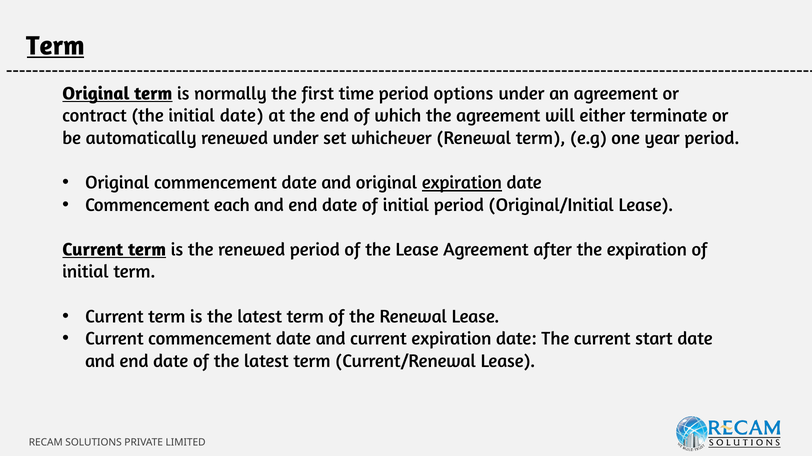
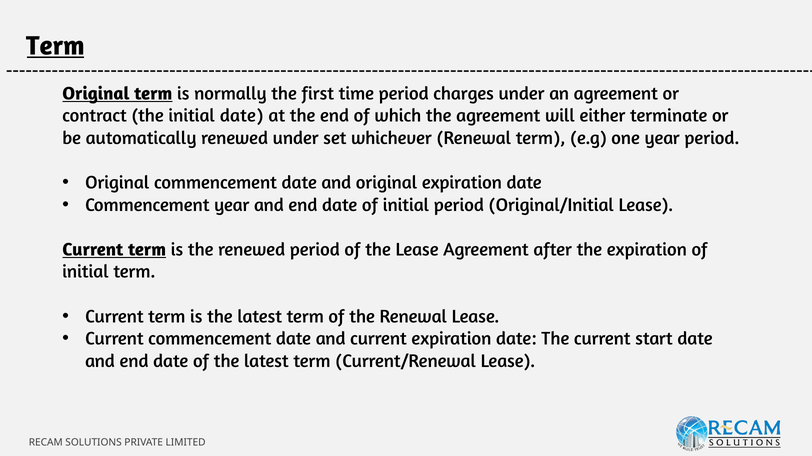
options: options -> charges
expiration at (462, 183) underline: present -> none
Commencement each: each -> year
